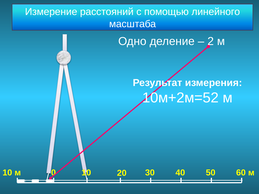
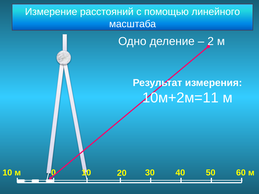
10м+2м=52: 10м+2м=52 -> 10м+2м=11
